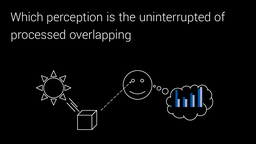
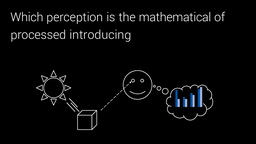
uninterrupted: uninterrupted -> mathematical
overlapping: overlapping -> introducing
